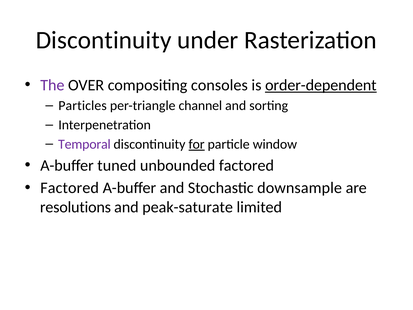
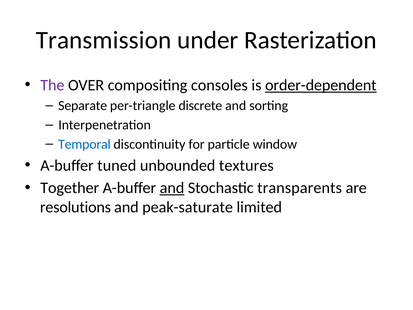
Discontinuity at (104, 40): Discontinuity -> Transmission
Particles: Particles -> Separate
channel: channel -> discrete
Temporal colour: purple -> blue
for underline: present -> none
unbounded factored: factored -> textures
Factored at (70, 188): Factored -> Together
and at (172, 188) underline: none -> present
downsample: downsample -> transparents
